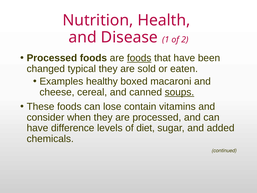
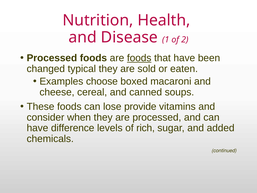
healthy: healthy -> choose
soups underline: present -> none
contain: contain -> provide
diet: diet -> rich
